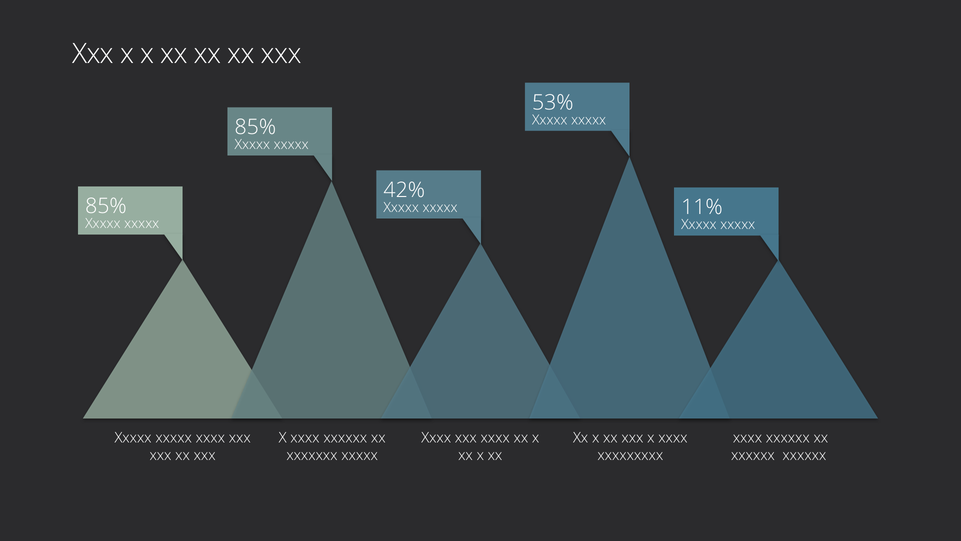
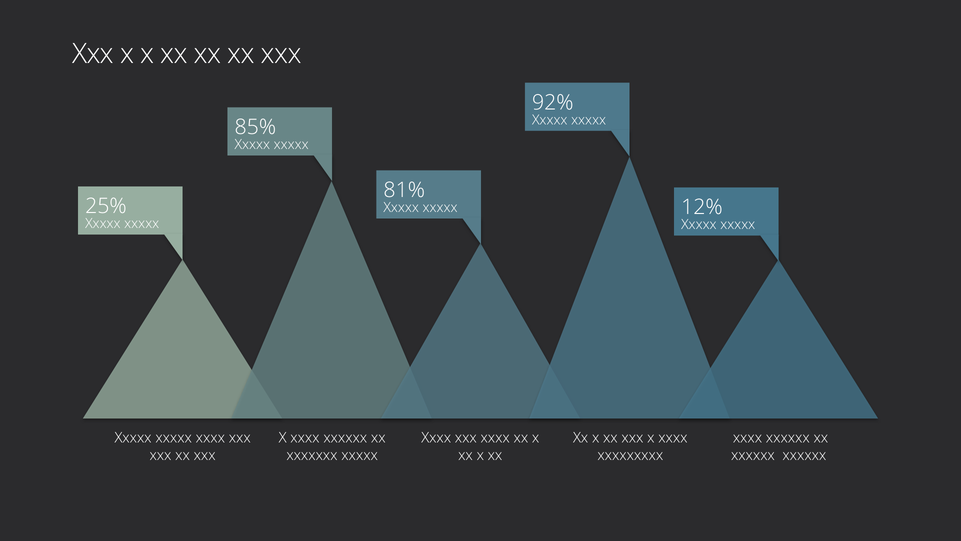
53%: 53% -> 92%
42%: 42% -> 81%
85% at (106, 206): 85% -> 25%
11%: 11% -> 12%
